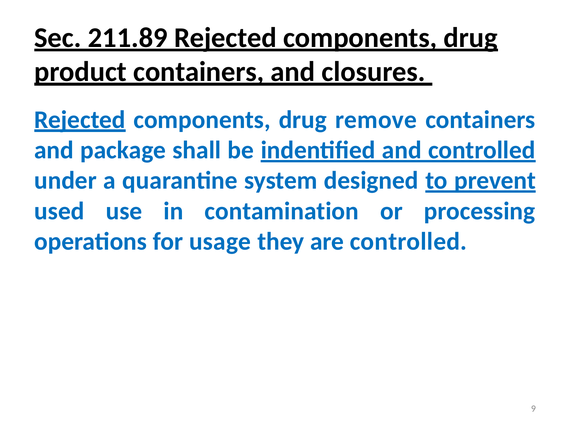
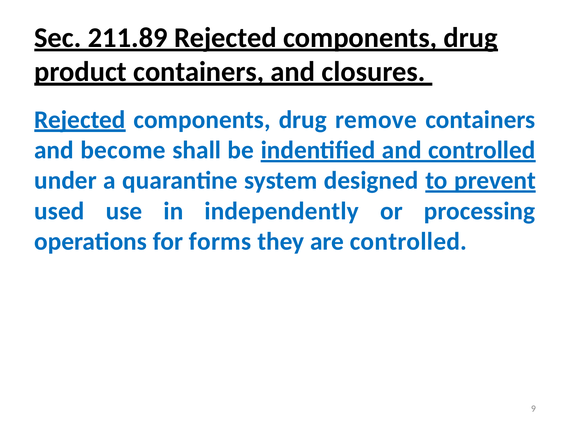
package: package -> become
contamination: contamination -> independently
usage: usage -> forms
